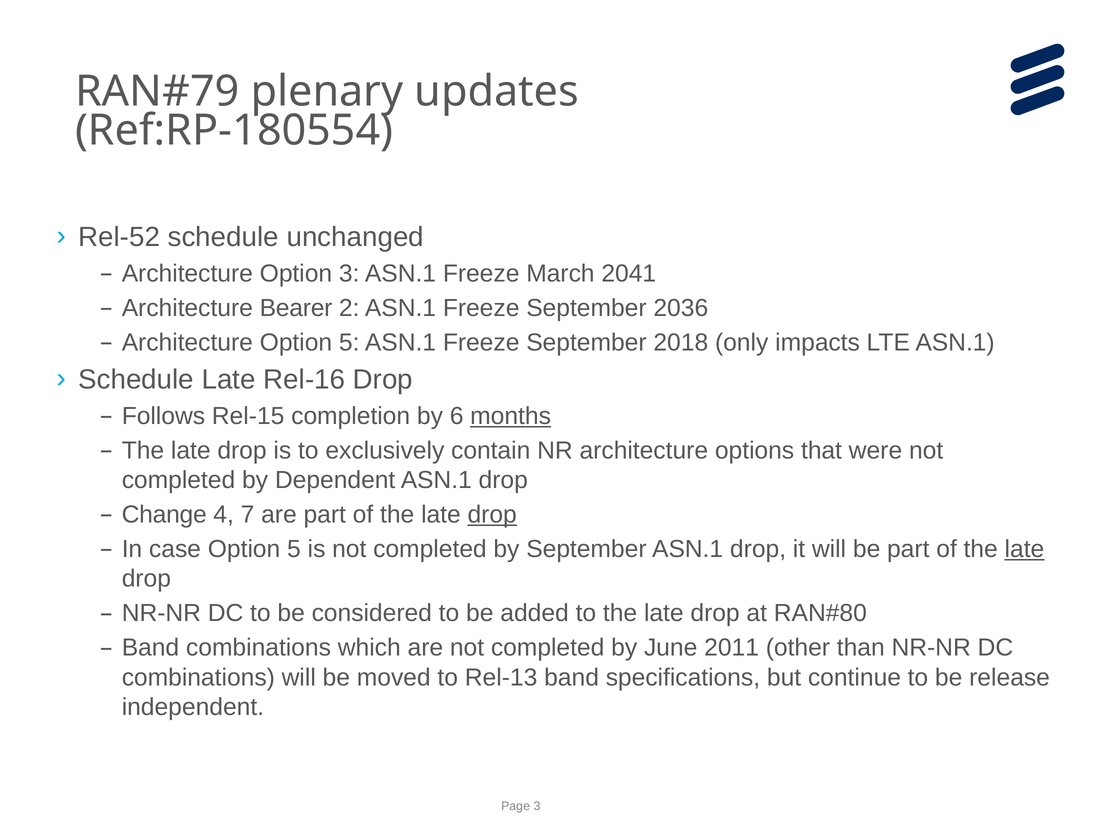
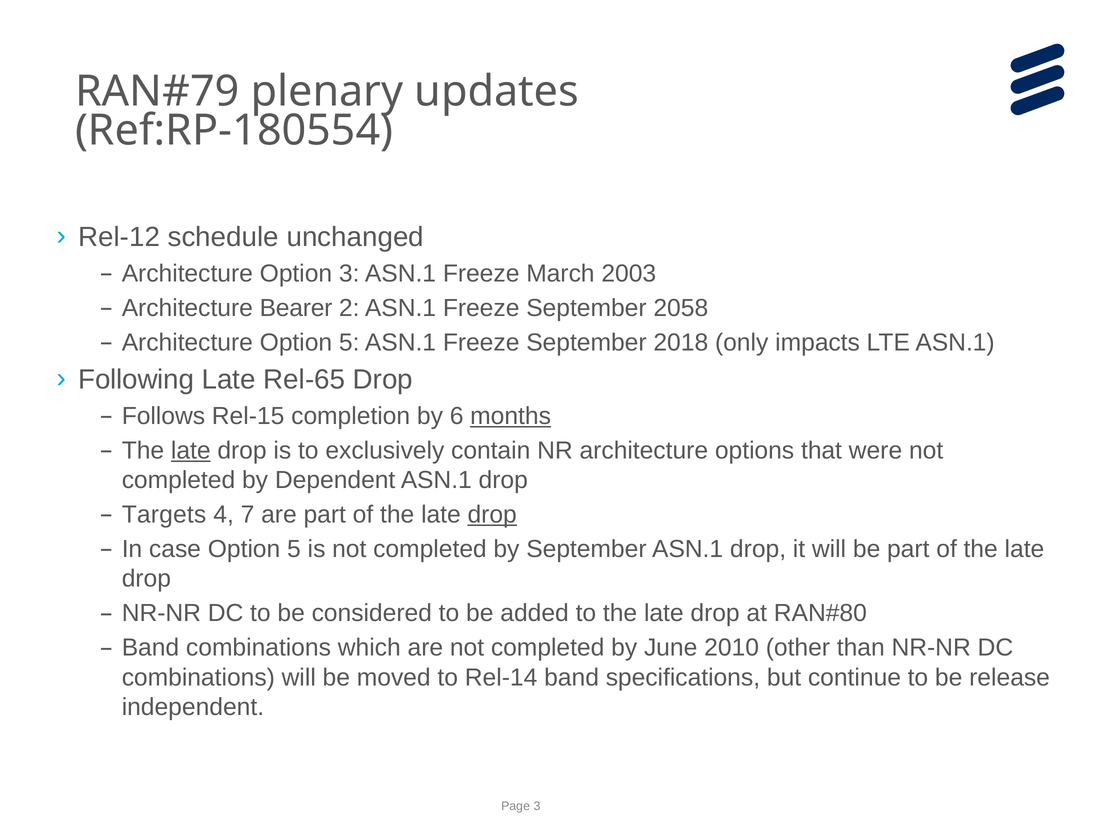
Rel-52: Rel-52 -> Rel-12
2041: 2041 -> 2003
2036: 2036 -> 2058
Schedule at (136, 380): Schedule -> Following
Rel-16: Rel-16 -> Rel-65
late at (191, 451) underline: none -> present
Change: Change -> Targets
late at (1024, 549) underline: present -> none
2011: 2011 -> 2010
Rel-13: Rel-13 -> Rel-14
